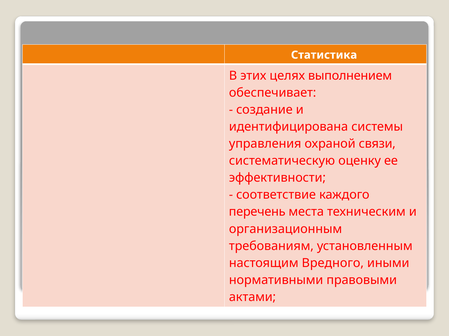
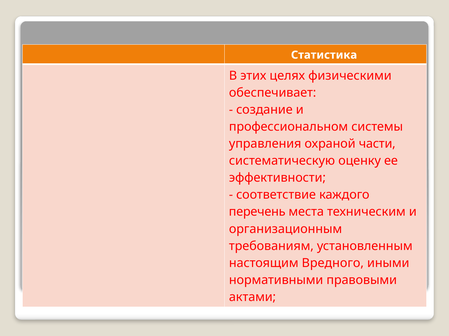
выполнением: выполнением -> физическими
идентифицирована: идентифицирована -> профессиональном
связи: связи -> части
